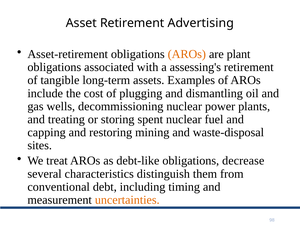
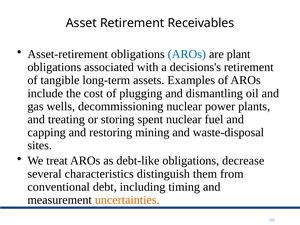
Advertising: Advertising -> Receivables
AROs at (187, 54) colour: orange -> blue
assessing's: assessing's -> decisions's
